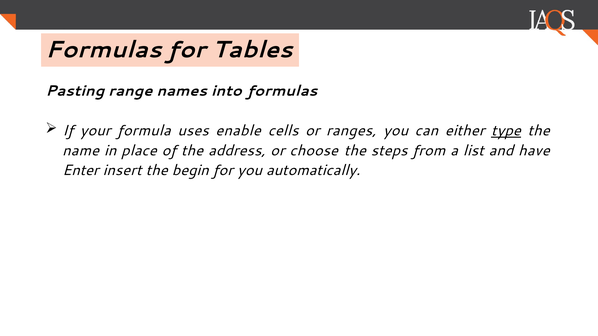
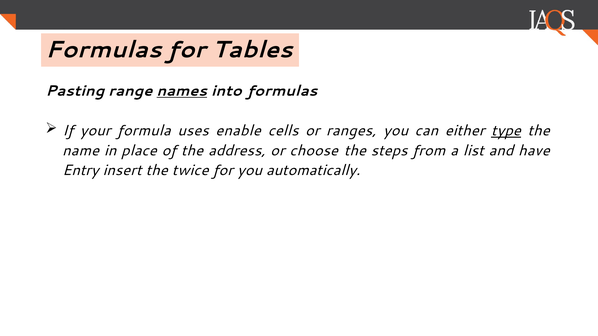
names underline: none -> present
Enter: Enter -> Entry
begin: begin -> twice
